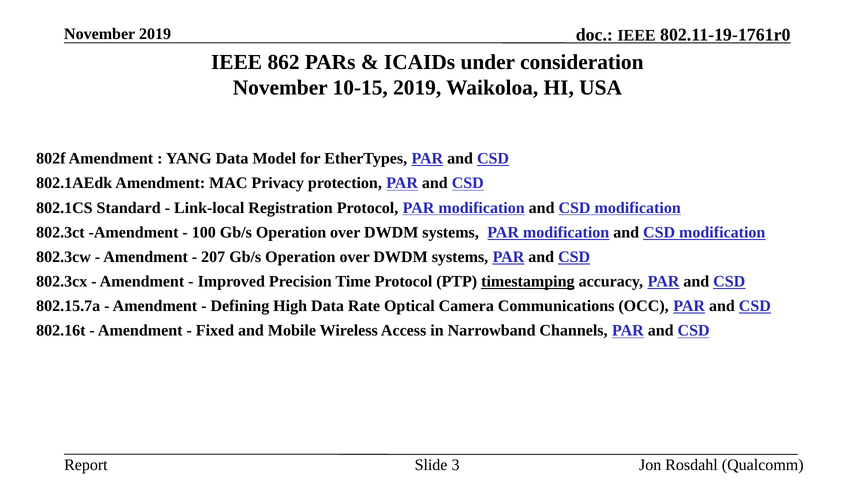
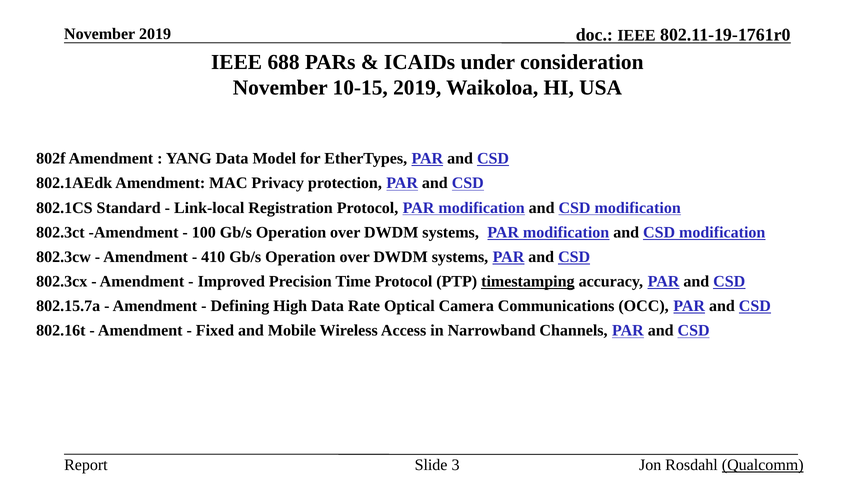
862: 862 -> 688
207: 207 -> 410
Qualcomm underline: none -> present
